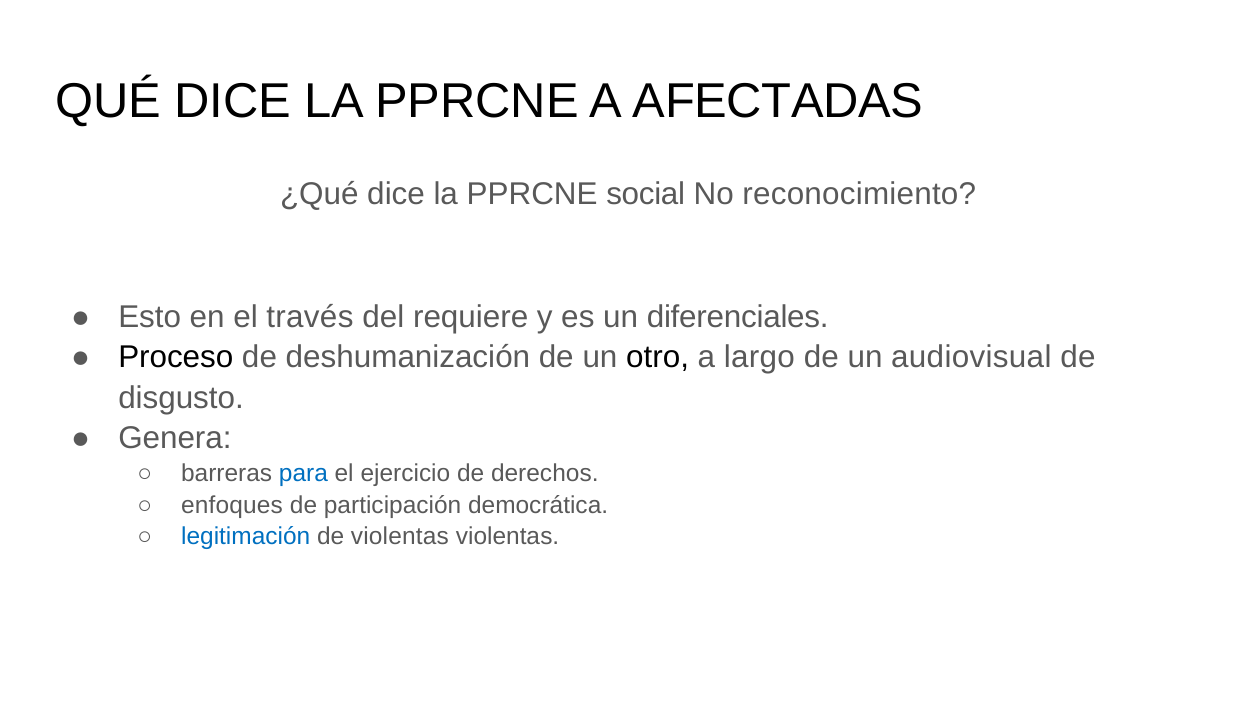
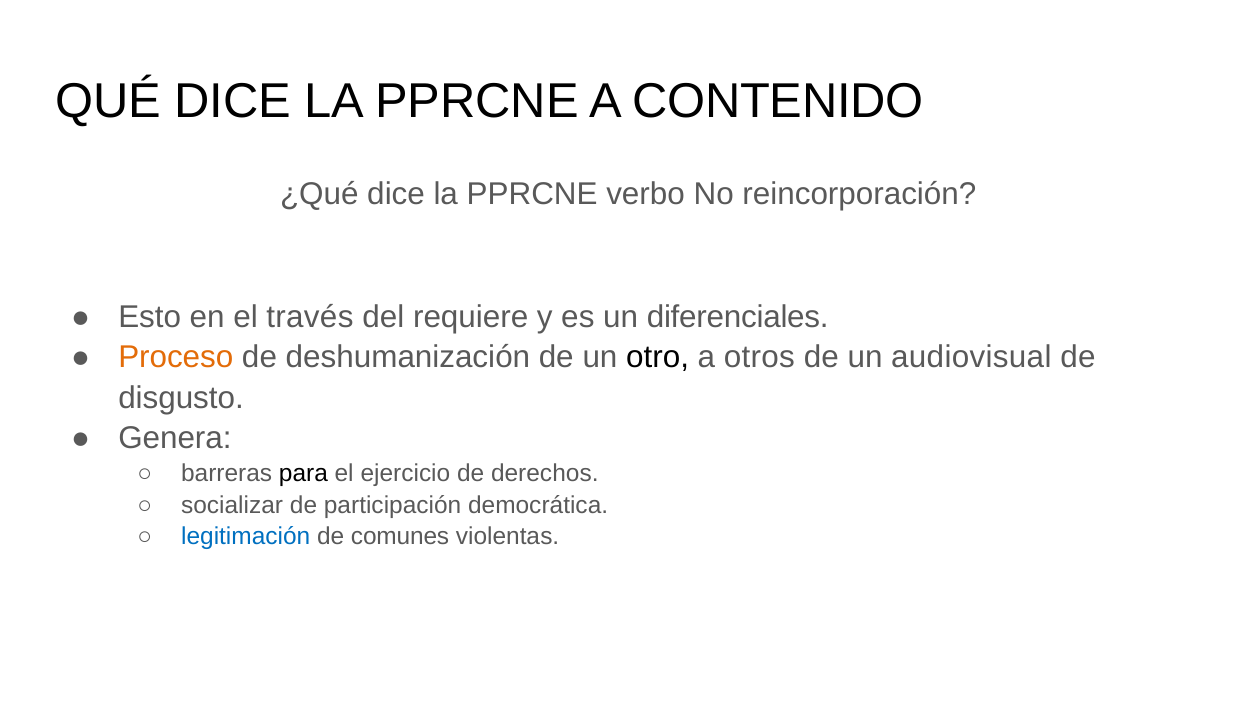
AFECTADAS: AFECTADAS -> CONTENIDO
social: social -> verbo
reconocimiento: reconocimiento -> reincorporación
Proceso colour: black -> orange
largo: largo -> otros
para colour: blue -> black
enfoques: enfoques -> socializar
de violentas: violentas -> comunes
